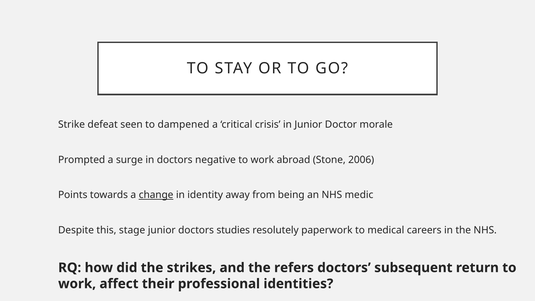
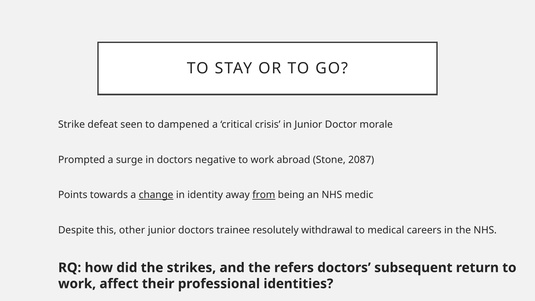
2006: 2006 -> 2087
from underline: none -> present
stage: stage -> other
studies: studies -> trainee
paperwork: paperwork -> withdrawal
